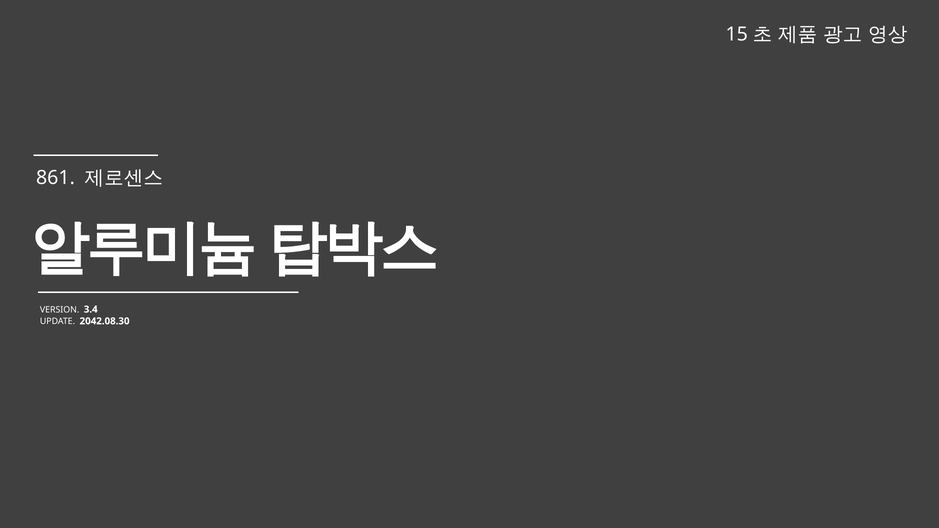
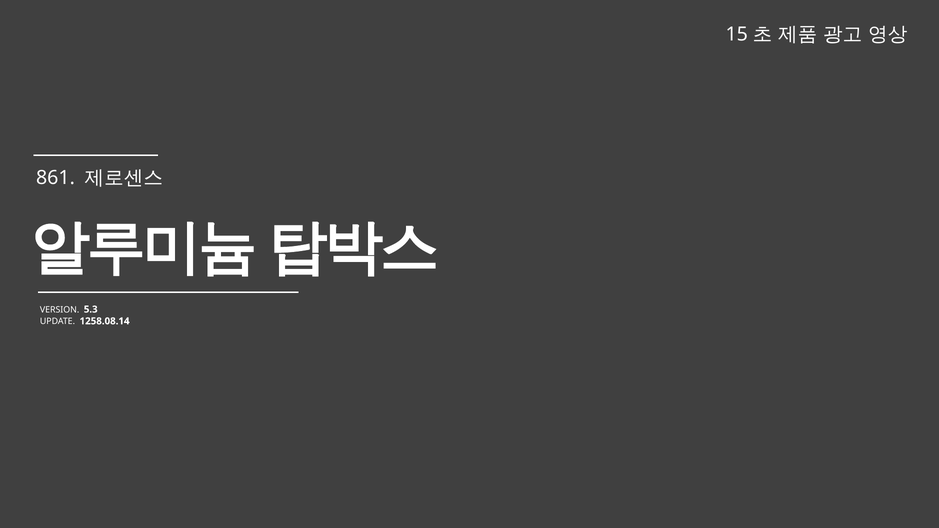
3.4: 3.4 -> 5.3
2042.08.30: 2042.08.30 -> 1258.08.14
